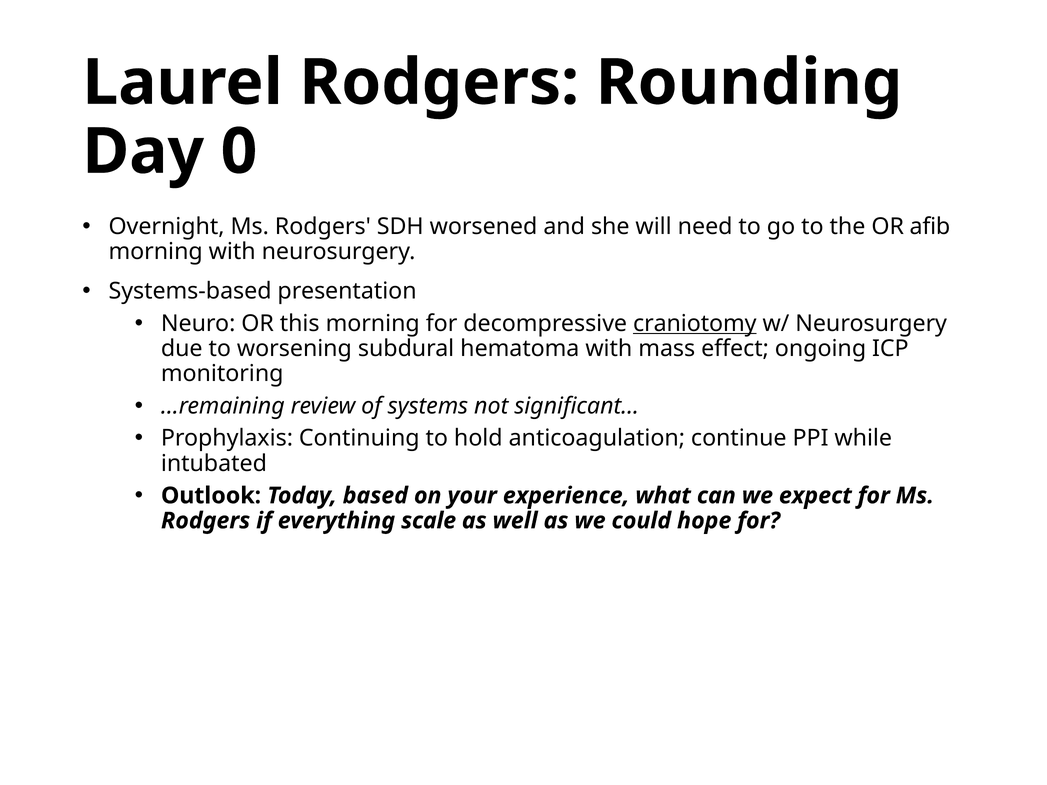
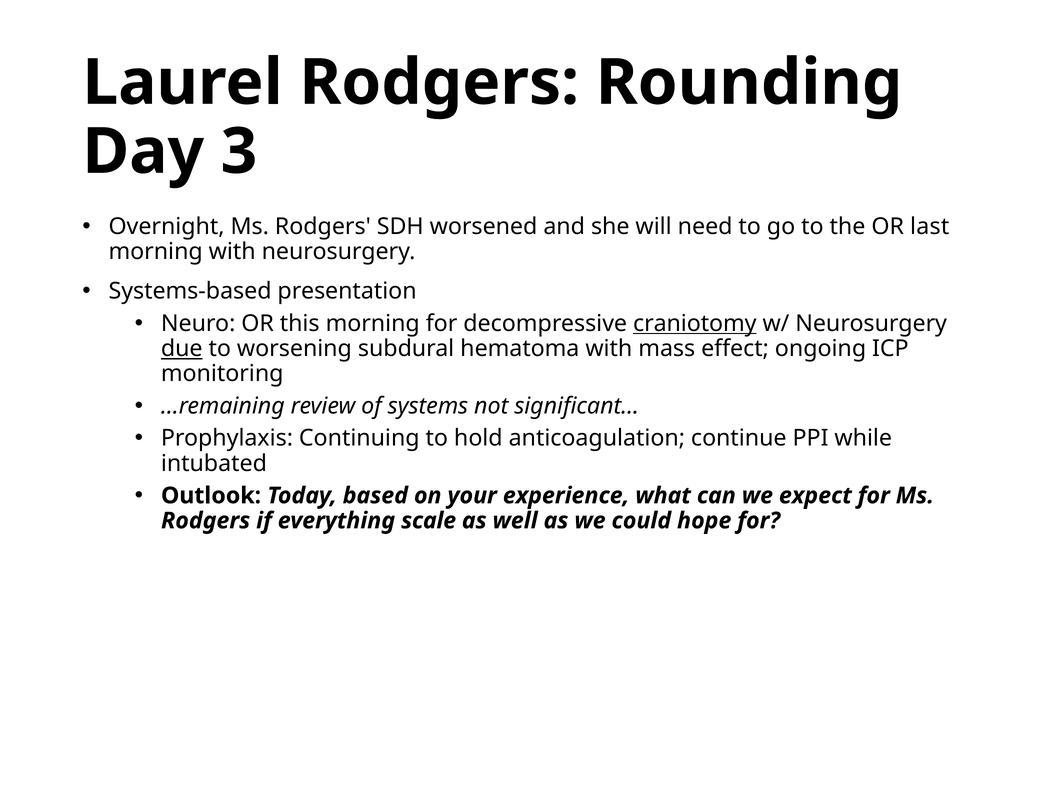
0: 0 -> 3
afib: afib -> last
due underline: none -> present
